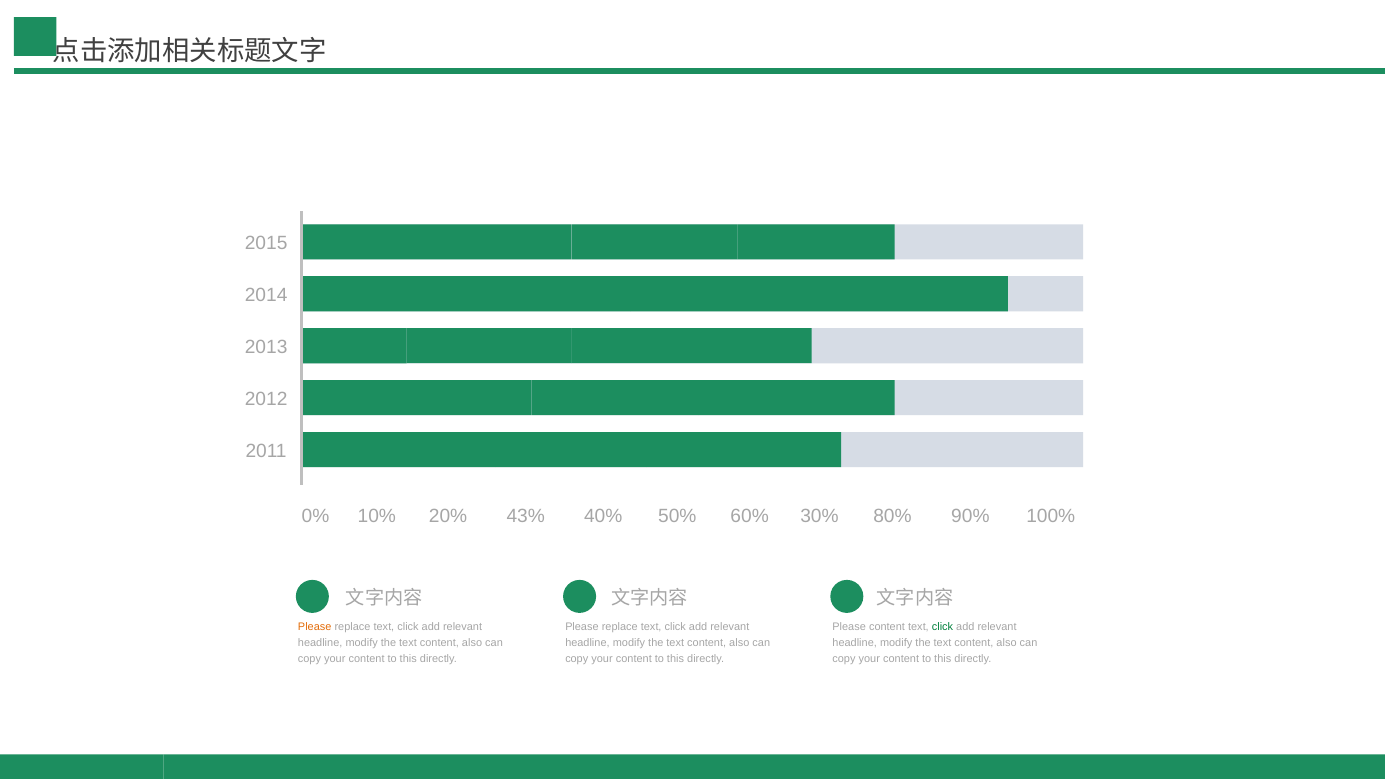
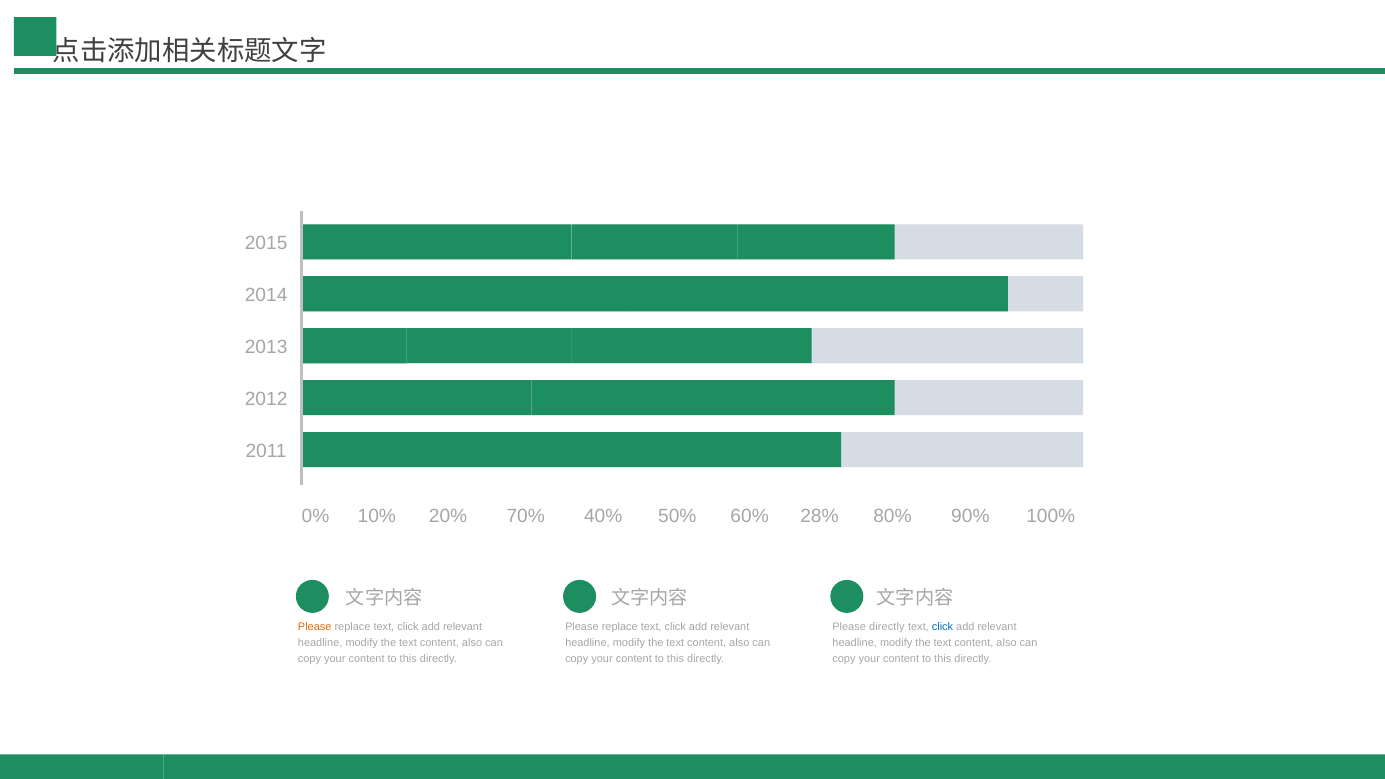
43%: 43% -> 70%
30%: 30% -> 28%
Please content: content -> directly
click at (943, 627) colour: green -> blue
